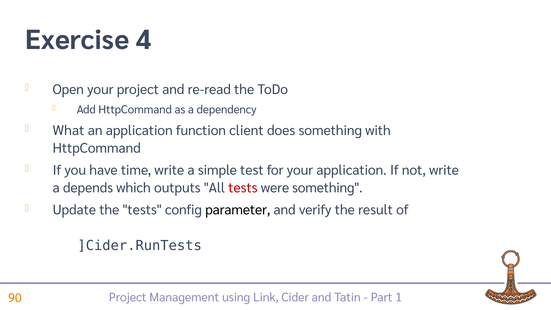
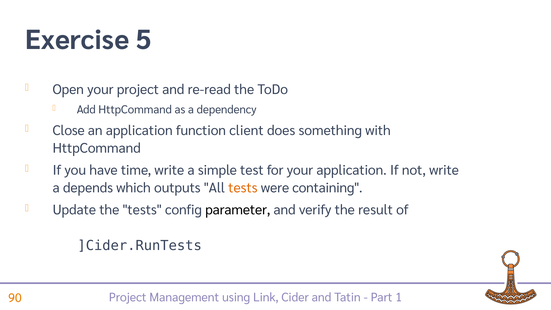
4: 4 -> 5
What: What -> Close
tests at (243, 188) colour: red -> orange
were something: something -> containing
